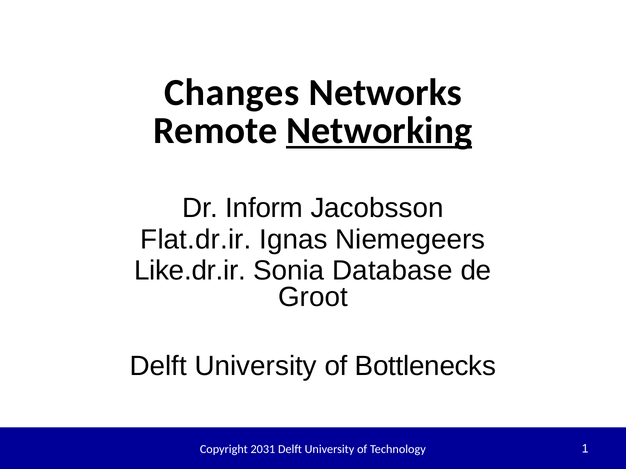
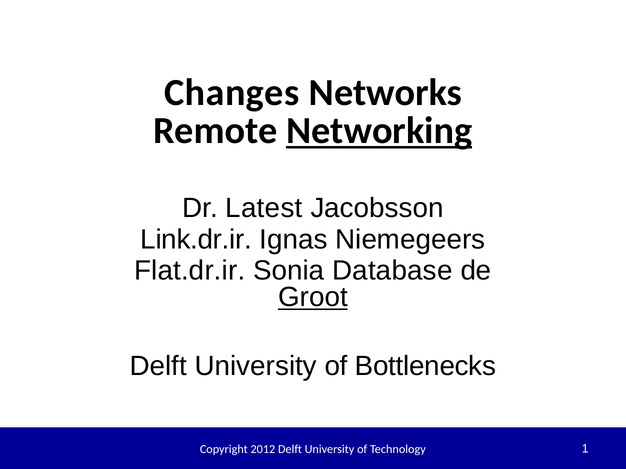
Inform: Inform -> Latest
Flat.dr.ir: Flat.dr.ir -> Link.dr.ir
Like.dr.ir: Like.dr.ir -> Flat.dr.ir
Groot underline: none -> present
2031: 2031 -> 2012
